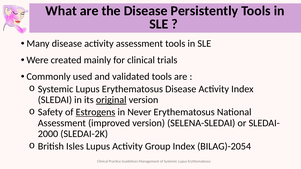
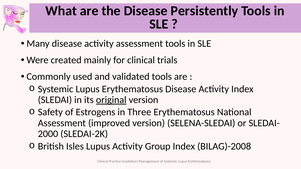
Estrogens underline: present -> none
Never: Never -> Three
BILAG)-2054: BILAG)-2054 -> BILAG)-2008
